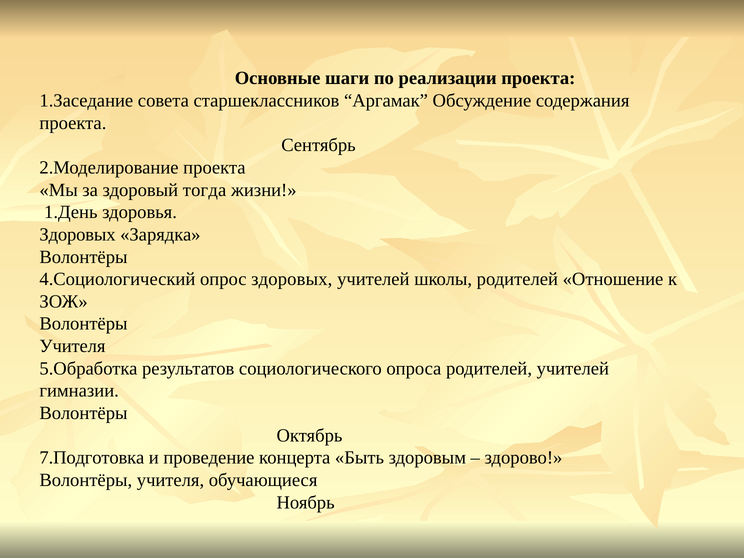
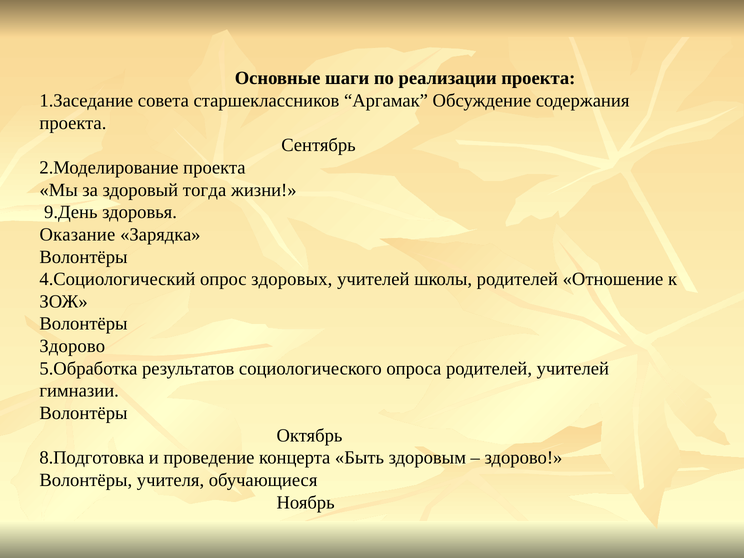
1.День: 1.День -> 9.День
Здоровых at (78, 235): Здоровых -> Оказание
Учителя at (72, 346): Учителя -> Здорово
7.Подготовка: 7.Подготовка -> 8.Подготовка
